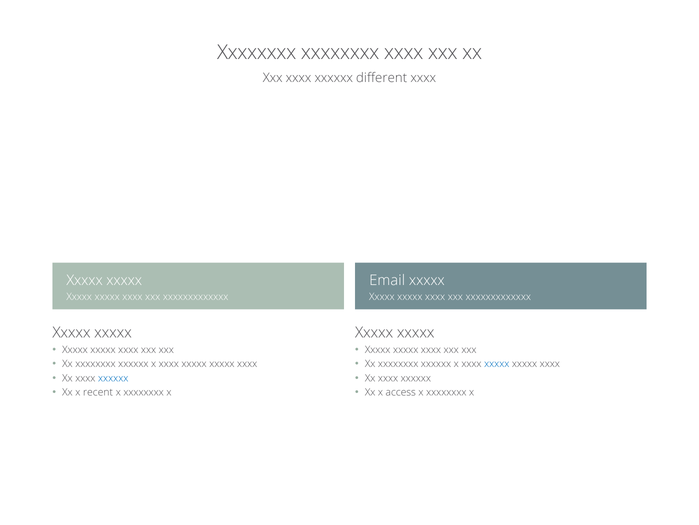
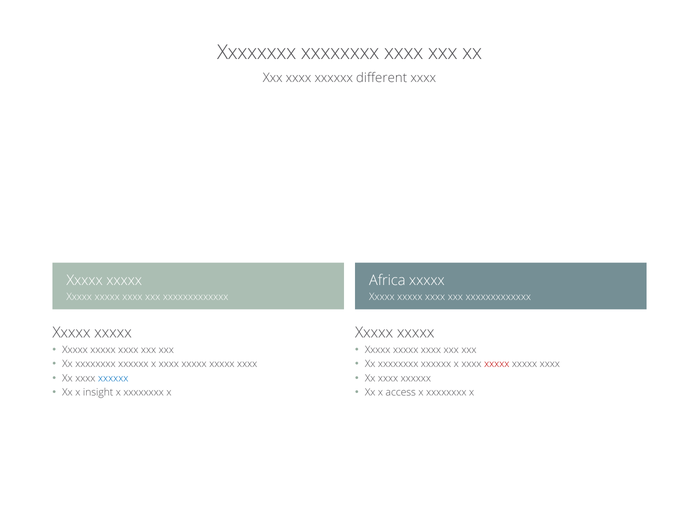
Email: Email -> Africa
xxxxx at (497, 363) colour: blue -> red
recent: recent -> insight
